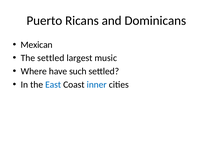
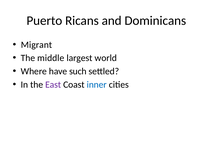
Mexican: Mexican -> Migrant
The settled: settled -> middle
music: music -> world
East colour: blue -> purple
